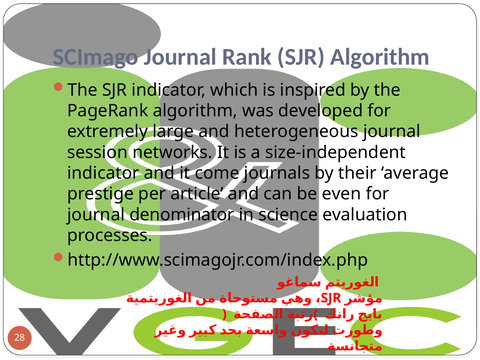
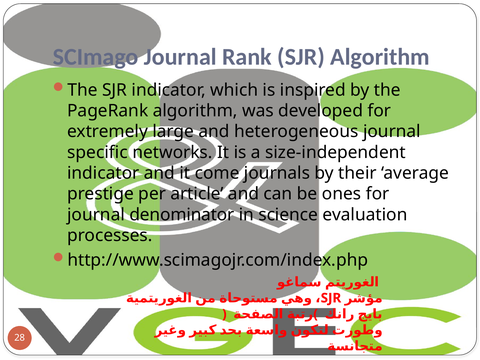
session: session -> specific
even: even -> ones
